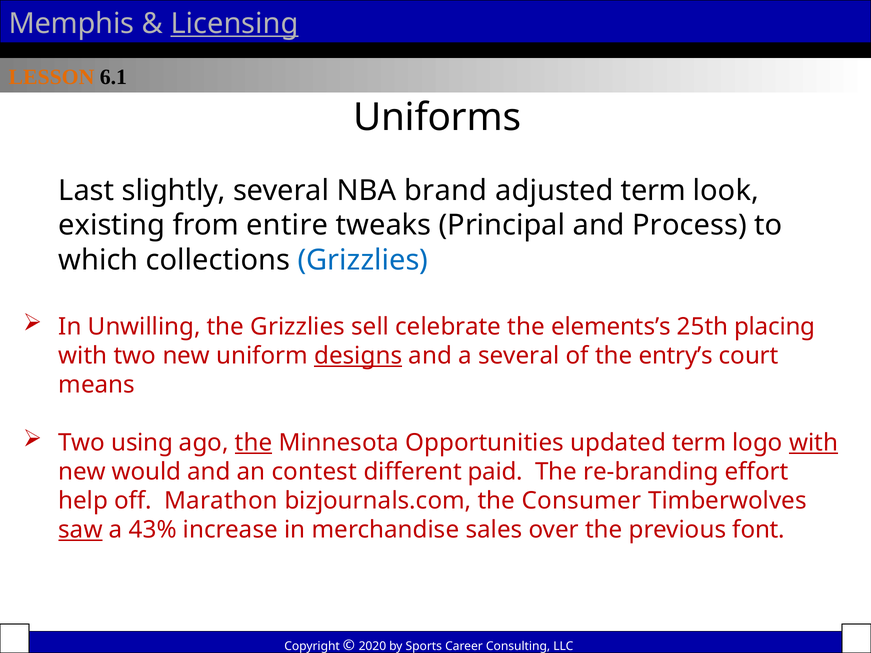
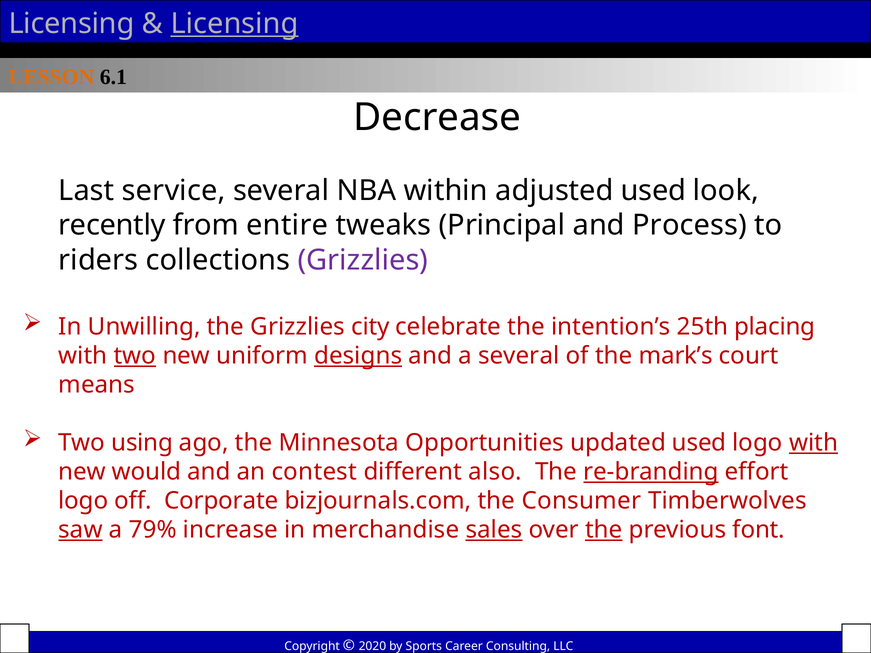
Memphis at (71, 24): Memphis -> Licensing
Uniforms: Uniforms -> Decrease
slightly: slightly -> service
brand: brand -> within
adjusted term: term -> used
existing: existing -> recently
which: which -> riders
Grizzlies at (363, 260) colour: blue -> purple
sell: sell -> city
elements’s: elements’s -> intention’s
two at (135, 356) underline: none -> present
entry’s: entry’s -> mark’s
the at (254, 443) underline: present -> none
updated term: term -> used
paid: paid -> also
re-branding underline: none -> present
help at (83, 501): help -> logo
Marathon: Marathon -> Corporate
43%: 43% -> 79%
sales underline: none -> present
the at (604, 530) underline: none -> present
